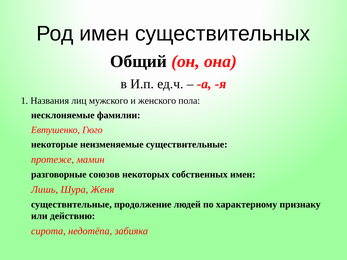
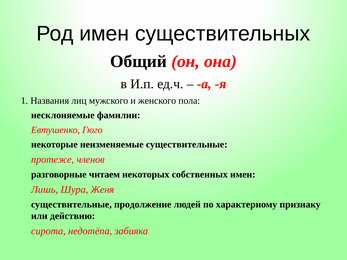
мамин: мамин -> членов
союзов: союзов -> читаем
